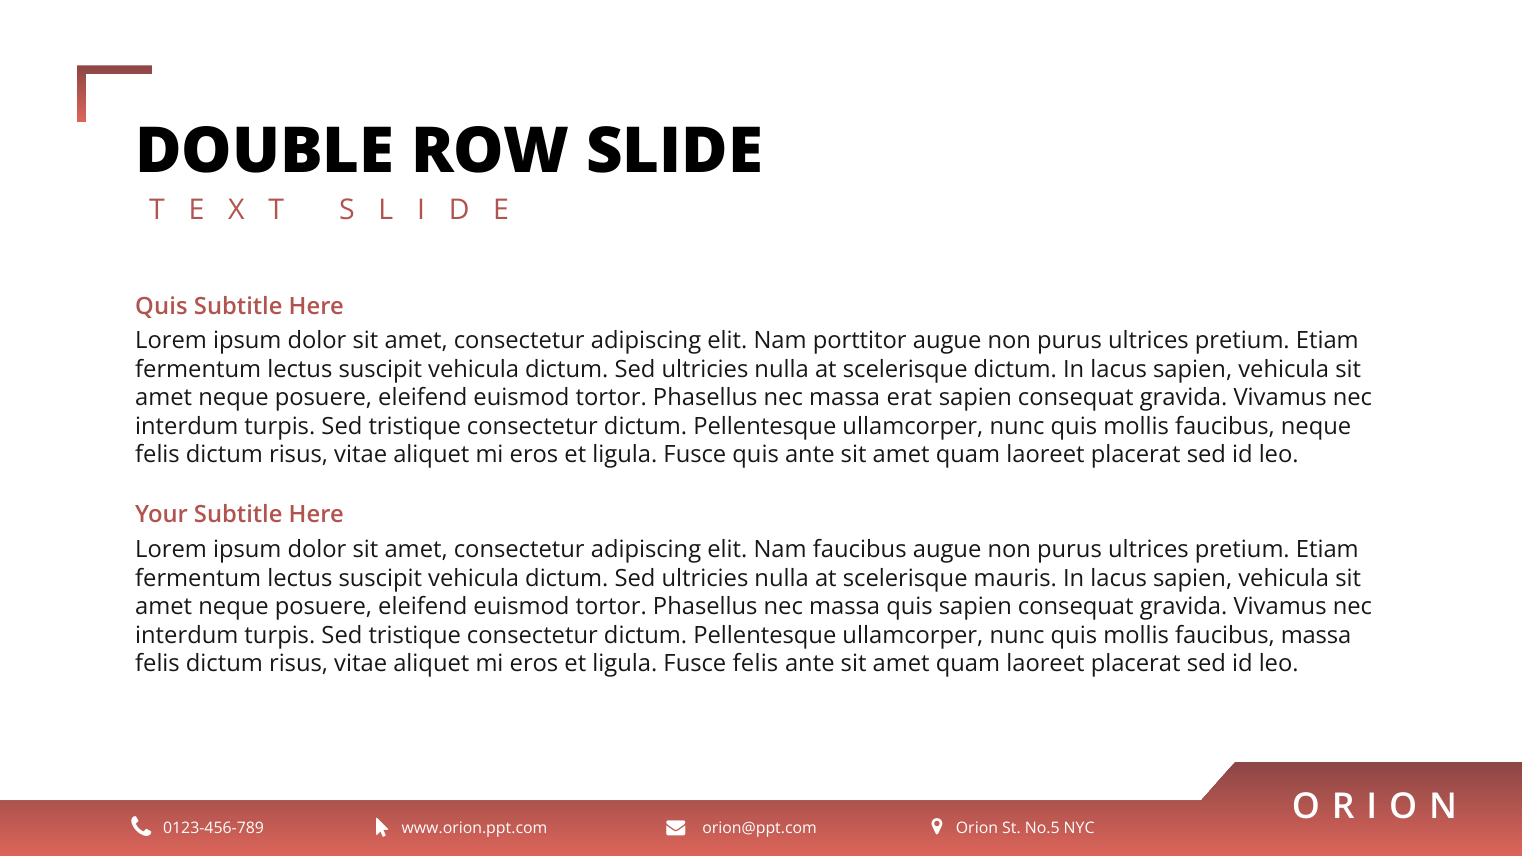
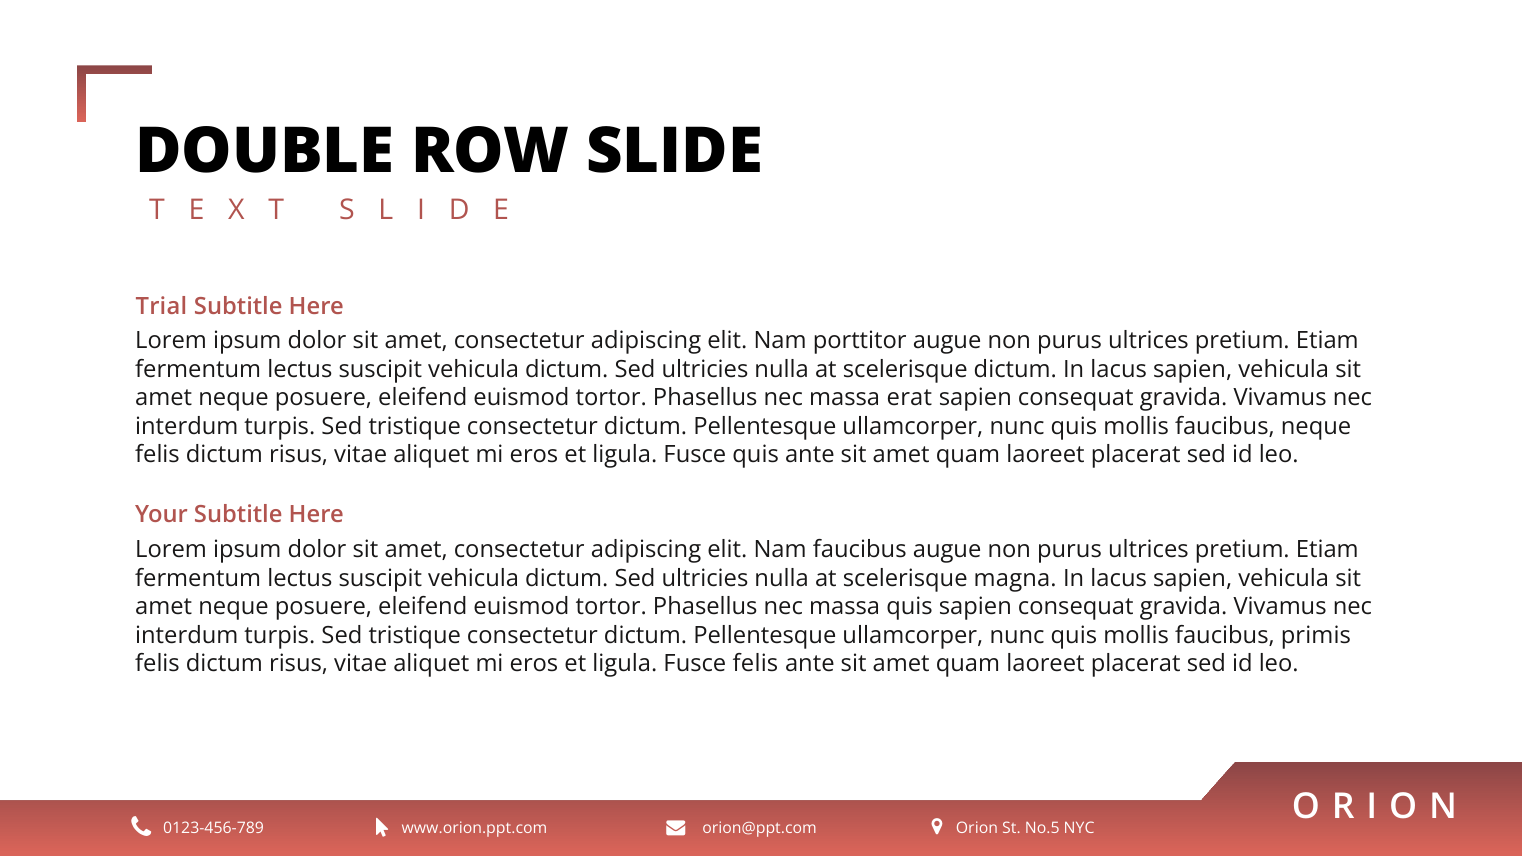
Quis at (161, 306): Quis -> Trial
mauris: mauris -> magna
faucibus massa: massa -> primis
